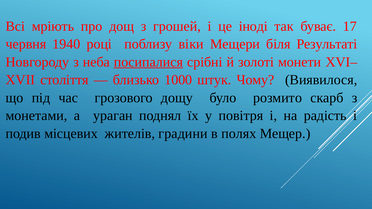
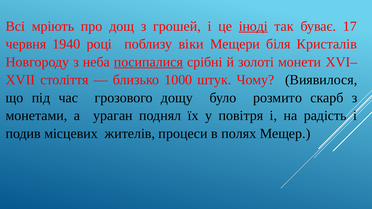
іноді underline: none -> present
Результаті: Результаті -> Кристалів
градини: градини -> процеси
